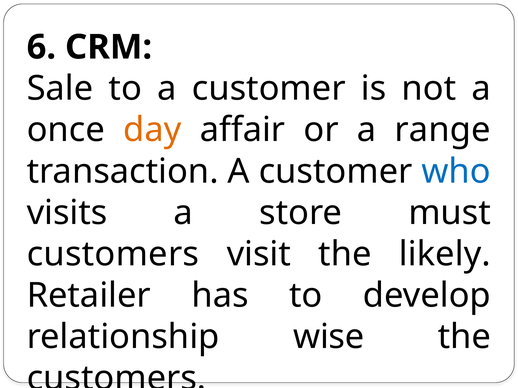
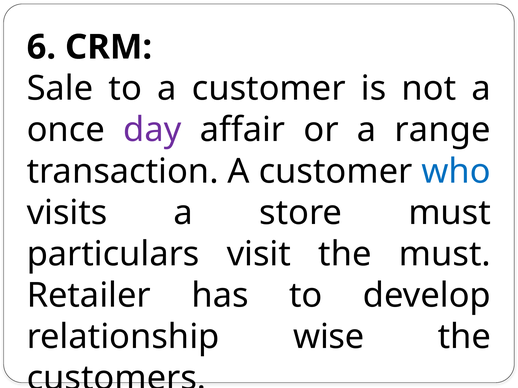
day colour: orange -> purple
customers at (113, 254): customers -> particulars
the likely: likely -> must
